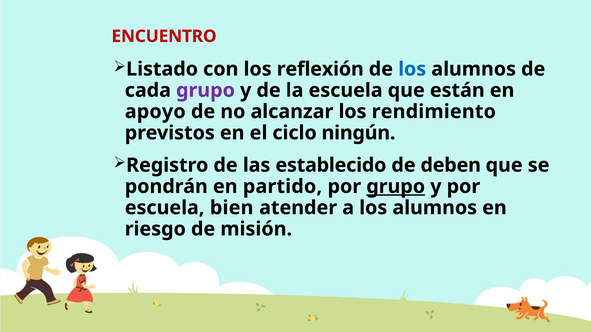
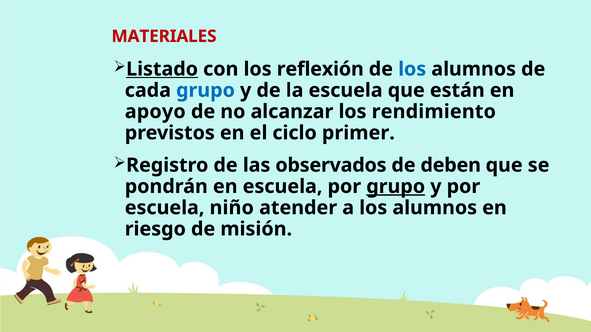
ENCUENTRO: ENCUENTRO -> MATERIALES
Listado underline: none -> present
grupo at (206, 90) colour: purple -> blue
ningún: ningún -> primer
establecido: establecido -> observados
en partido: partido -> escuela
bien: bien -> niño
